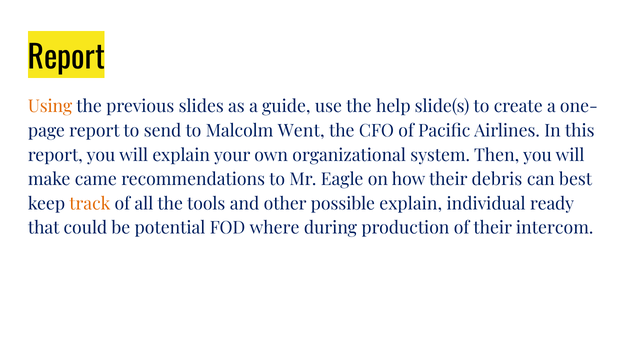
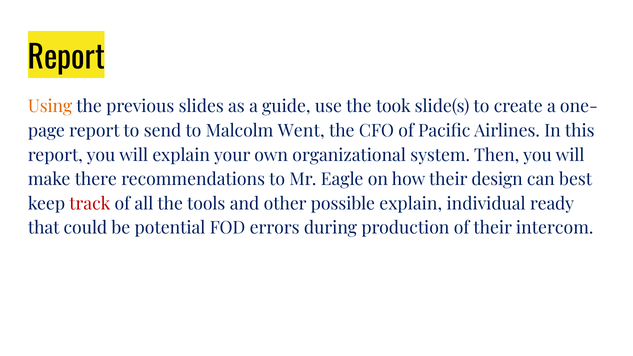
help: help -> took
came: came -> there
debris: debris -> design
track colour: orange -> red
where: where -> errors
